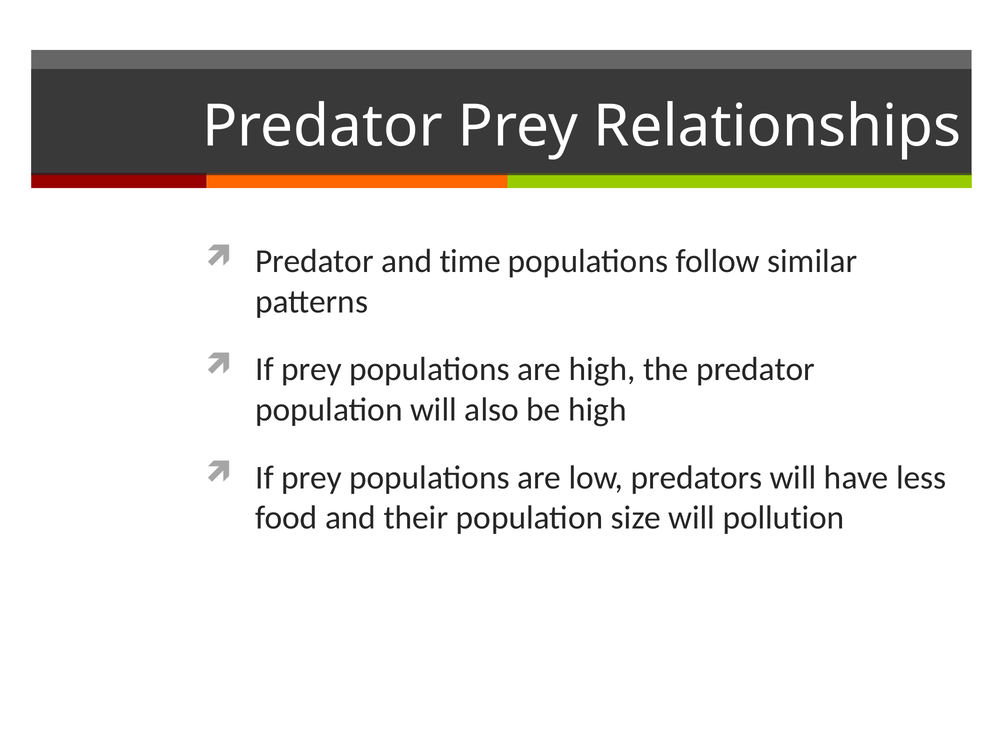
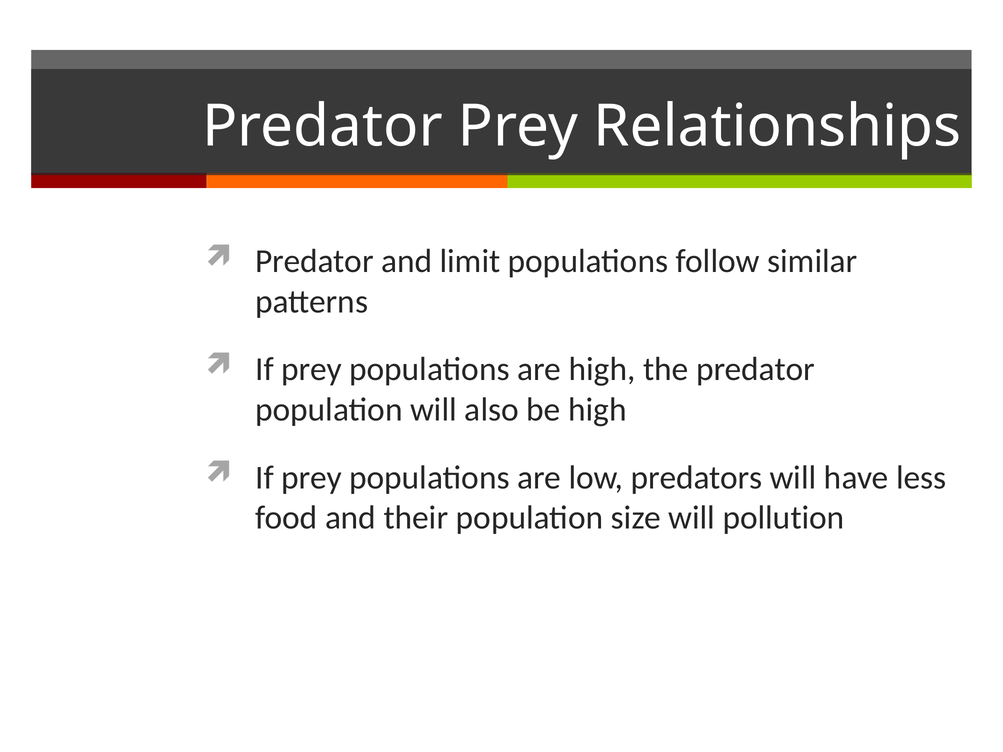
time: time -> limit
